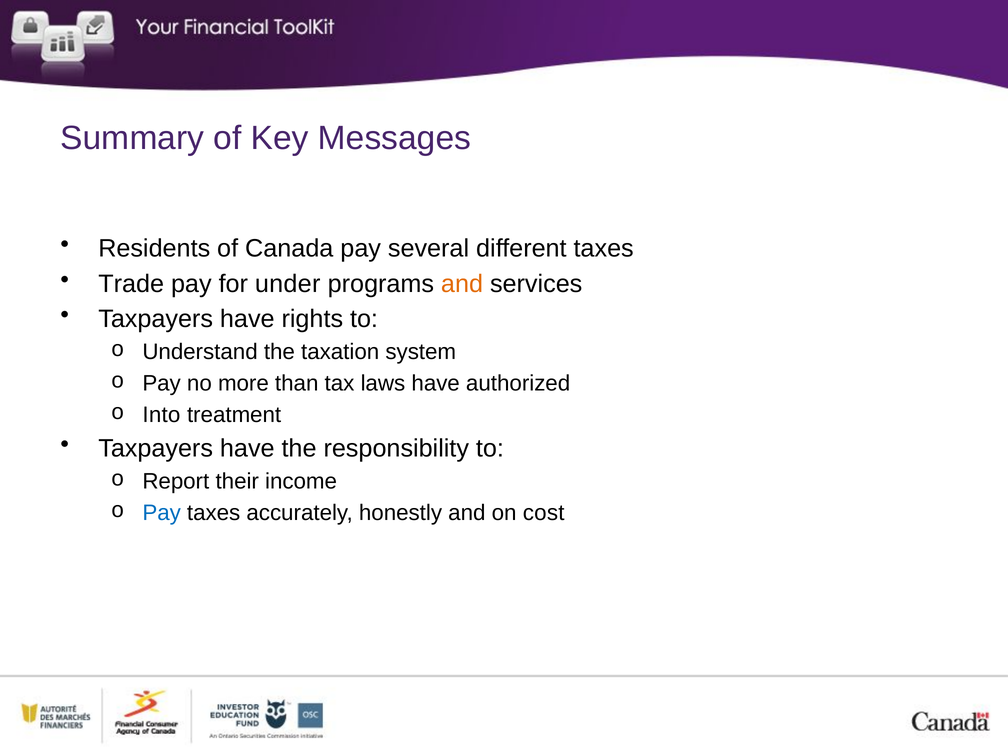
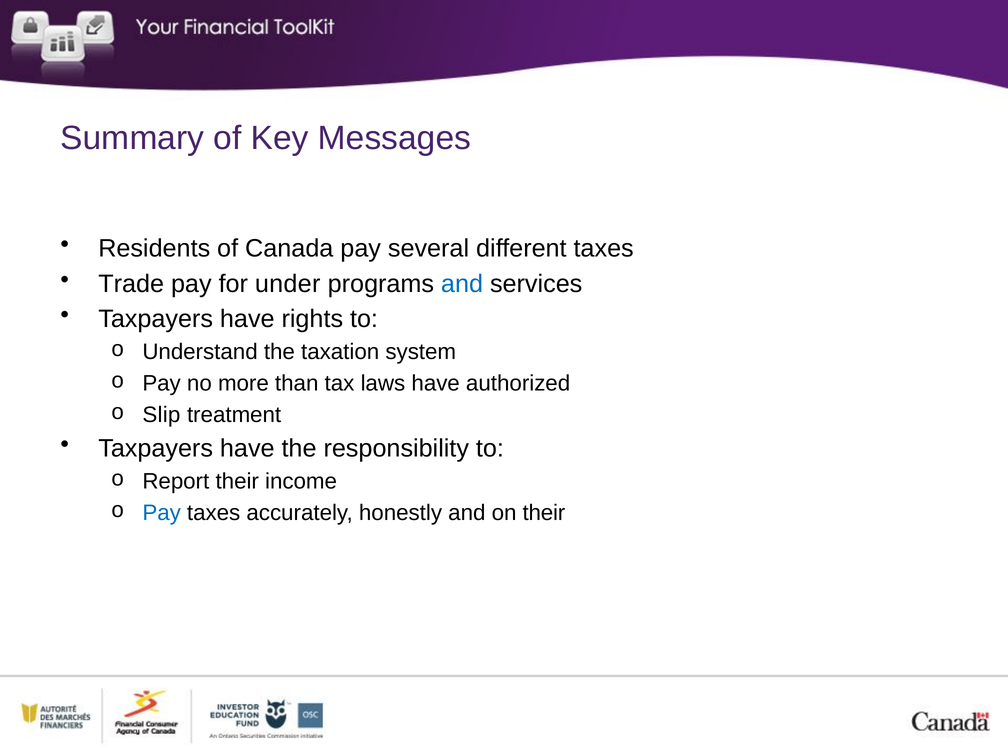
and at (462, 284) colour: orange -> blue
Into: Into -> Slip
on cost: cost -> their
